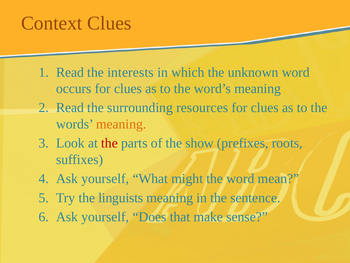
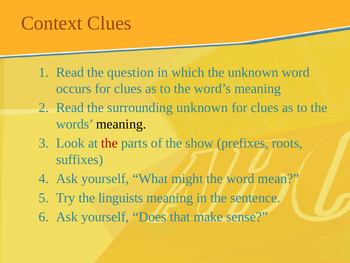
interests: interests -> question
surrounding resources: resources -> unknown
meaning at (121, 124) colour: orange -> black
